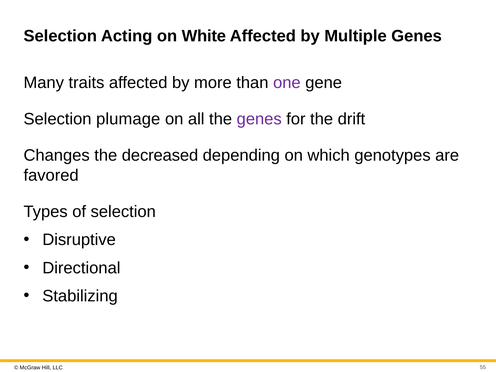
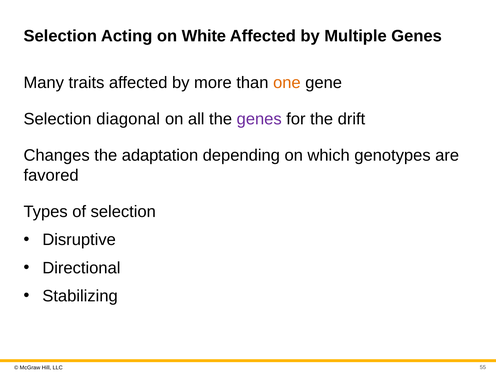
one colour: purple -> orange
plumage: plumage -> diagonal
decreased: decreased -> adaptation
